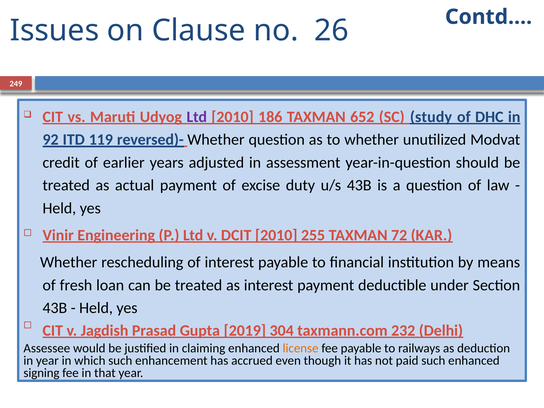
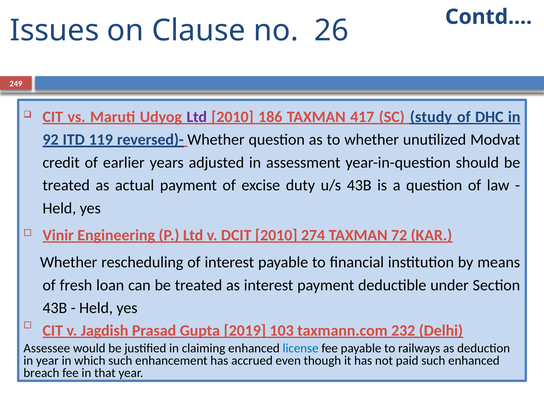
652: 652 -> 417
255: 255 -> 274
304: 304 -> 103
license colour: orange -> blue
signing: signing -> breach
